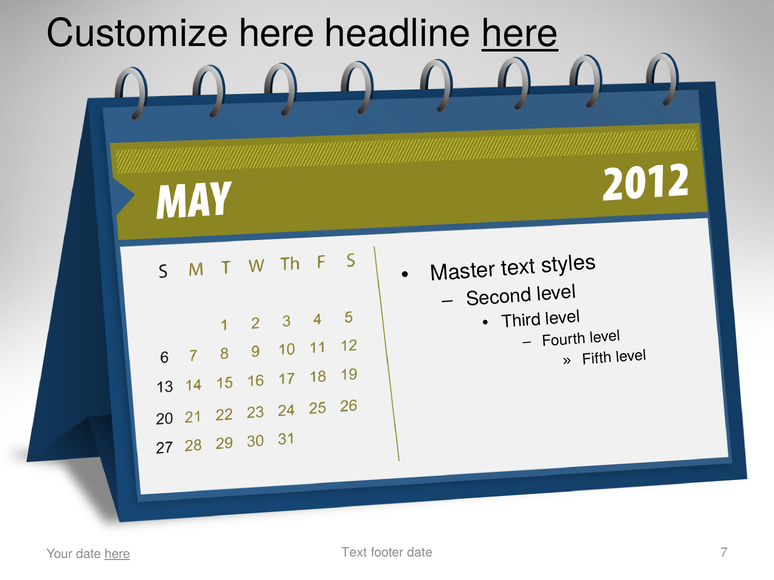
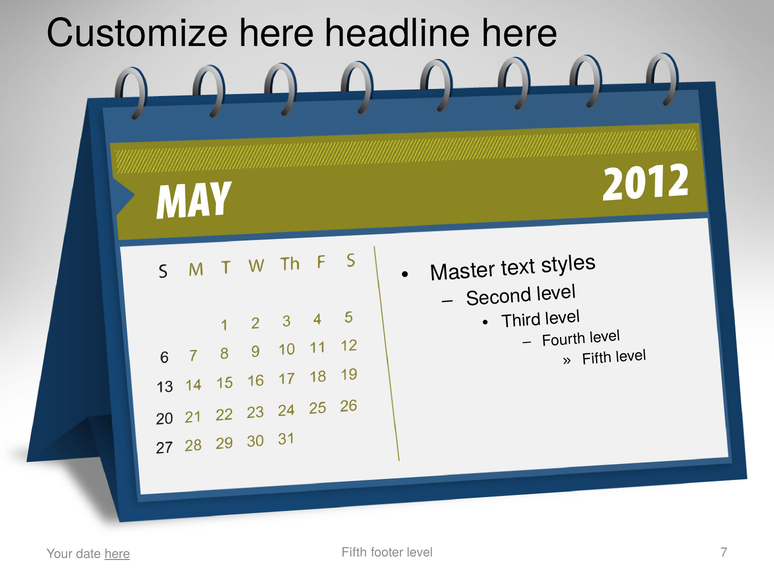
here at (520, 34) underline: present -> none
Text at (354, 553): Text -> Fifth
footer date: date -> level
